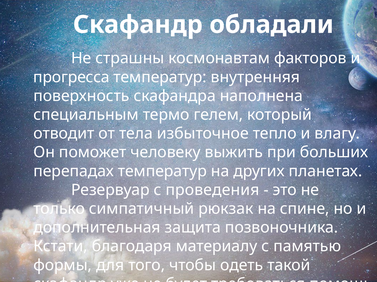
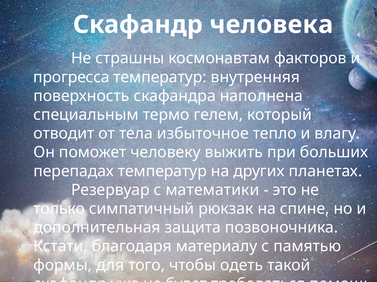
обладали: обладали -> человека
проведения: проведения -> математики
